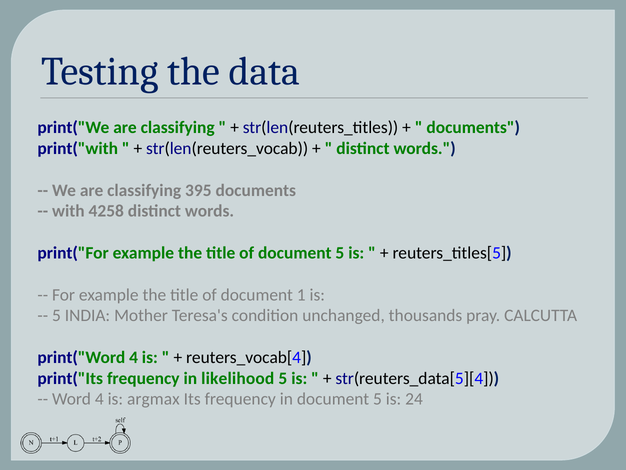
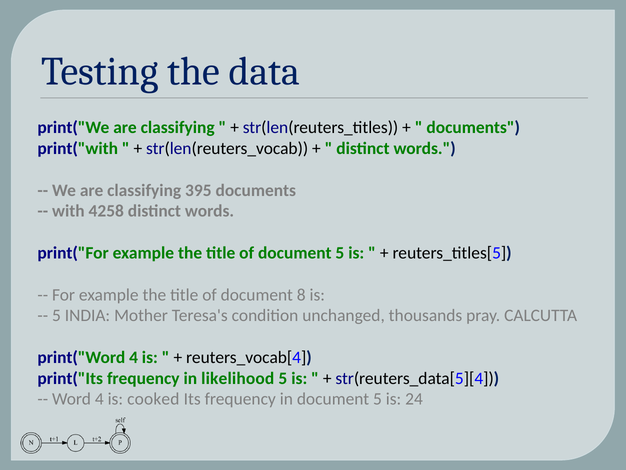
1: 1 -> 8
argmax: argmax -> cooked
